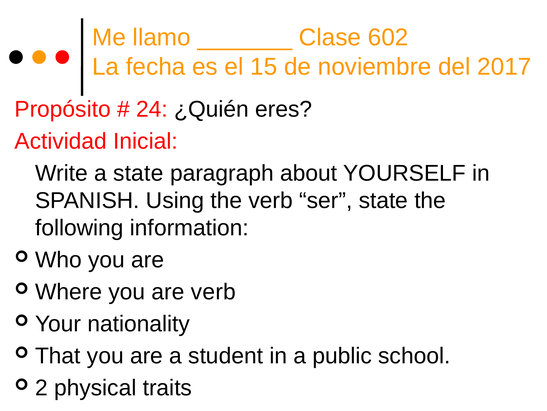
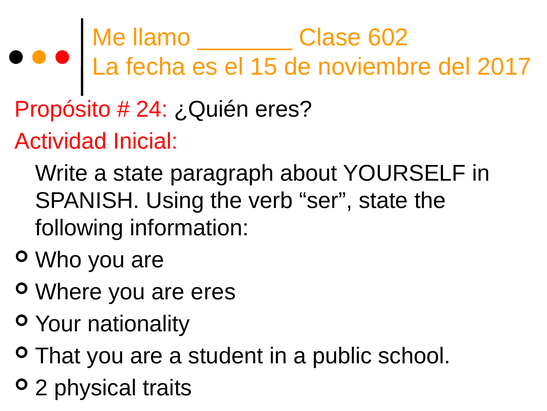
are verb: verb -> eres
